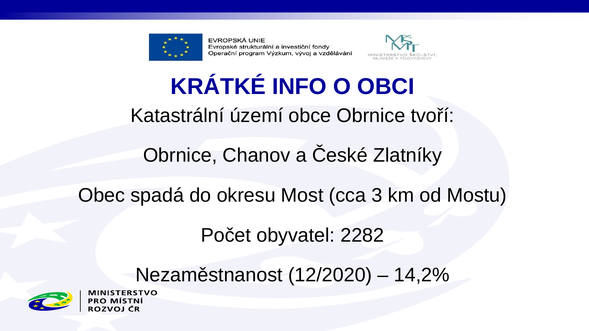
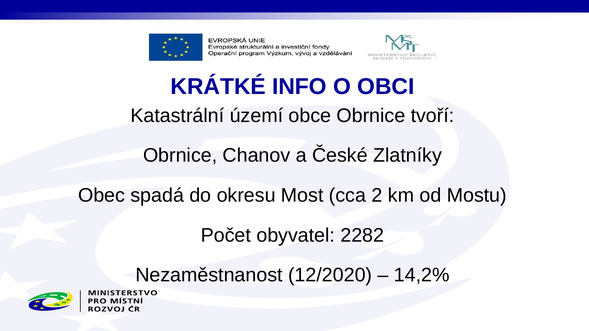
3: 3 -> 2
